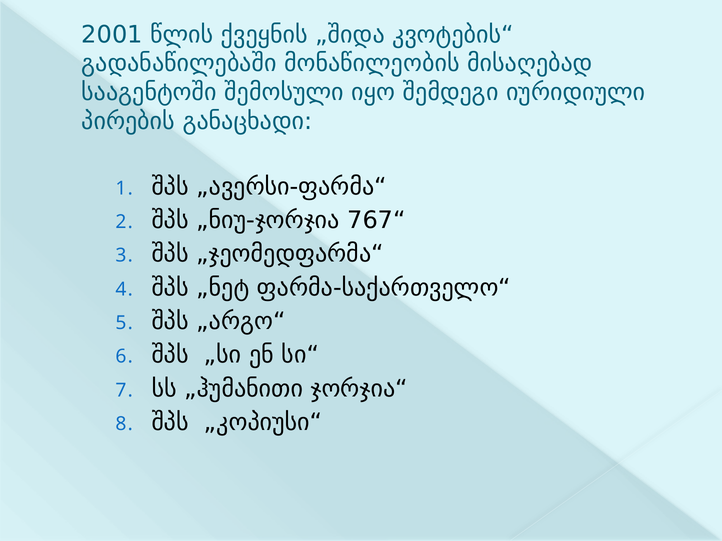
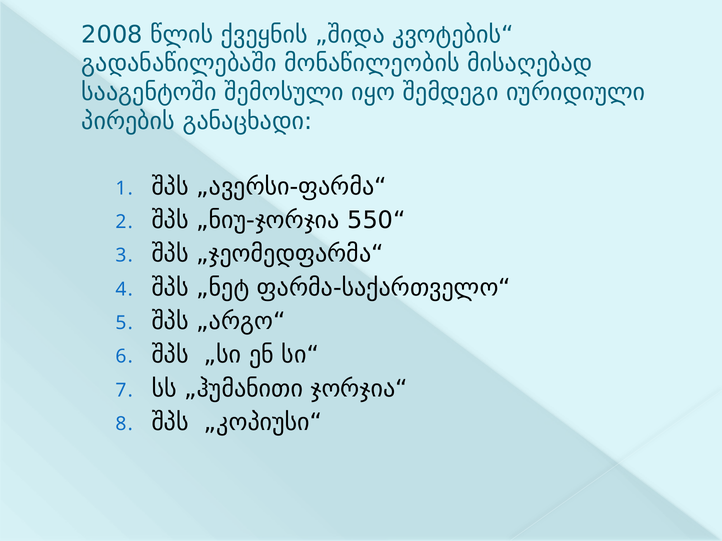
2001: 2001 -> 2008
767“: 767“ -> 550“
